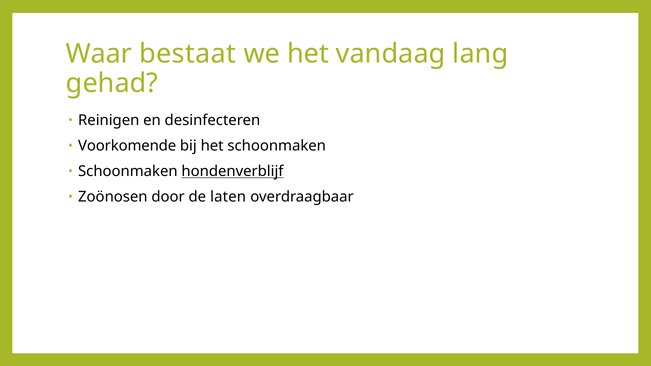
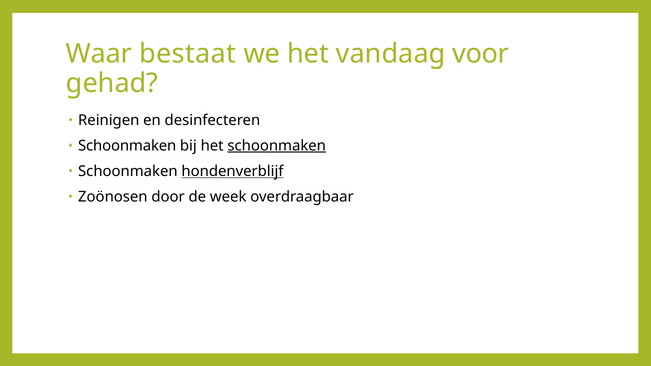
lang: lang -> voor
Voorkomende at (127, 146): Voorkomende -> Schoonmaken
schoonmaken at (277, 146) underline: none -> present
laten: laten -> week
